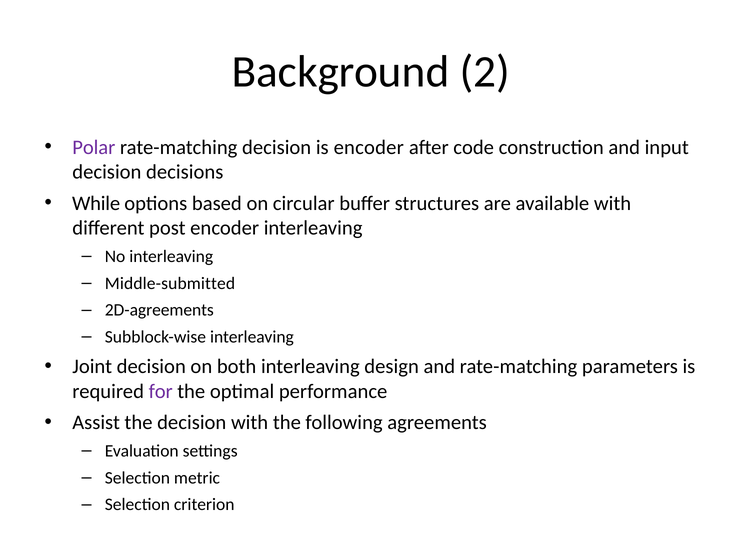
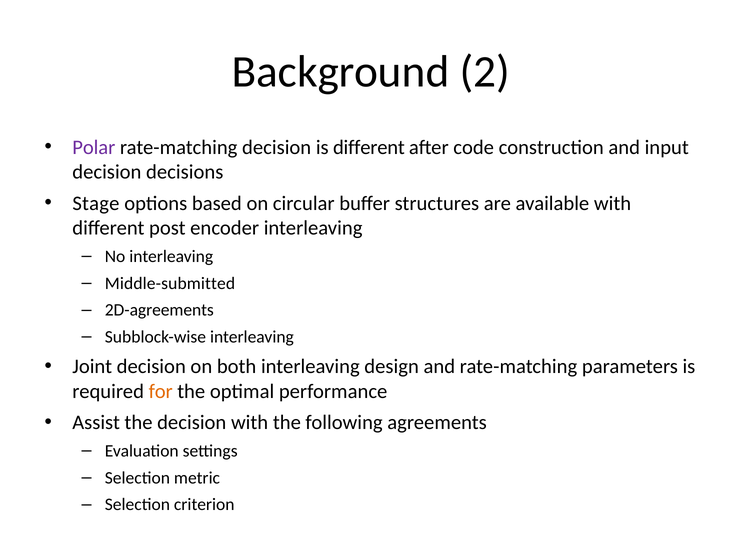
is encoder: encoder -> different
While: While -> Stage
for colour: purple -> orange
